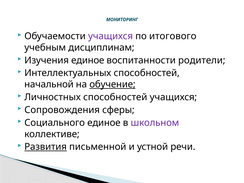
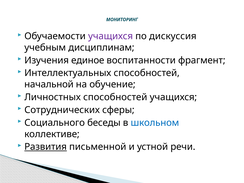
итогового: итогового -> дискуссия
родители: родители -> фрагмент
обучение underline: present -> none
Сопровождения: Сопровождения -> Сотруднических
Социального единое: единое -> беседы
школьном colour: purple -> blue
